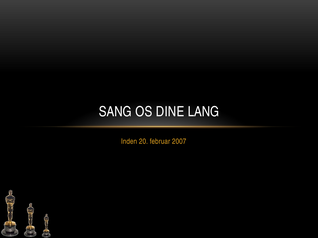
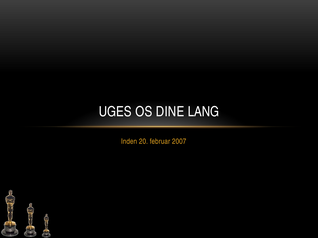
SANG: SANG -> UGES
